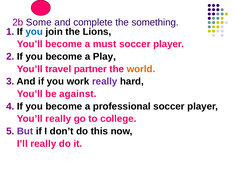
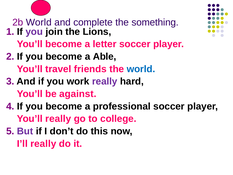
2b Some: Some -> World
you at (34, 32) colour: blue -> purple
must: must -> letter
Play: Play -> Able
partner: partner -> friends
world at (141, 69) colour: orange -> blue
